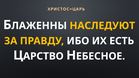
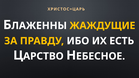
НАСЛЕДУЮТ: НАСЛЕДУЮТ -> ЖАЖДУЩИЕ
